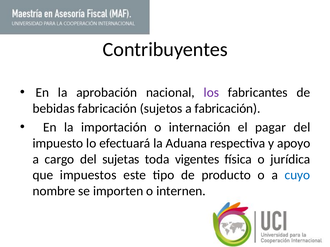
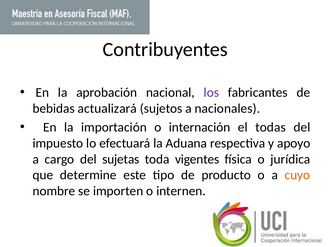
bebidas fabricación: fabricación -> actualizará
a fabricación: fabricación -> nacionales
pagar: pagar -> todas
impuestos: impuestos -> determine
cuyo colour: blue -> orange
